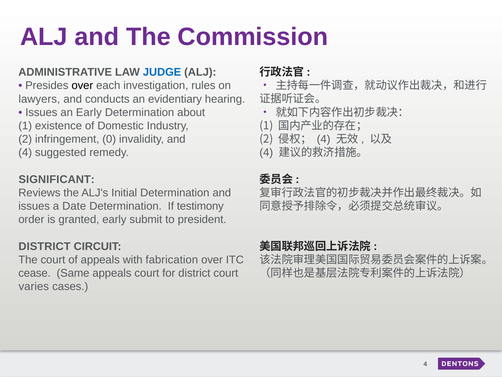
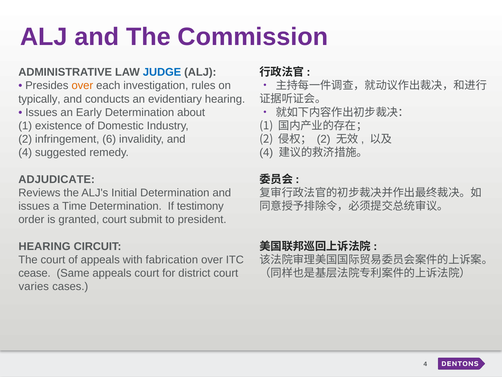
over at (82, 85) colour: black -> orange
lawyers: lawyers -> typically
0: 0 -> 6
4 at (324, 139): 4 -> 2
SIGNIFICANT: SIGNIFICANT -> ADJUDICATE
Date: Date -> Time
granted early: early -> court
DISTRICT at (45, 246): DISTRICT -> HEARING
